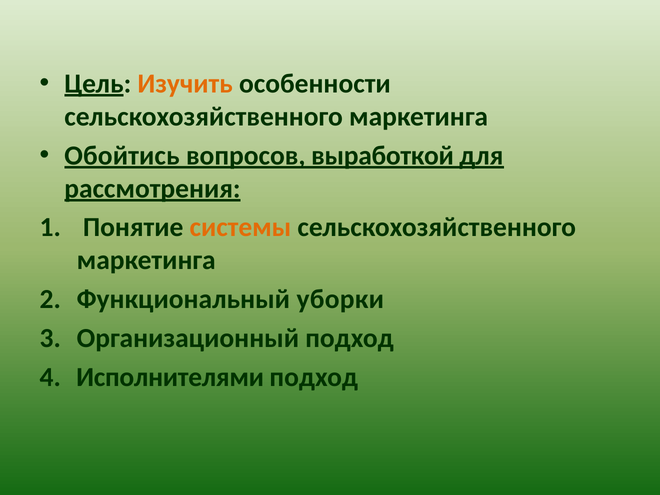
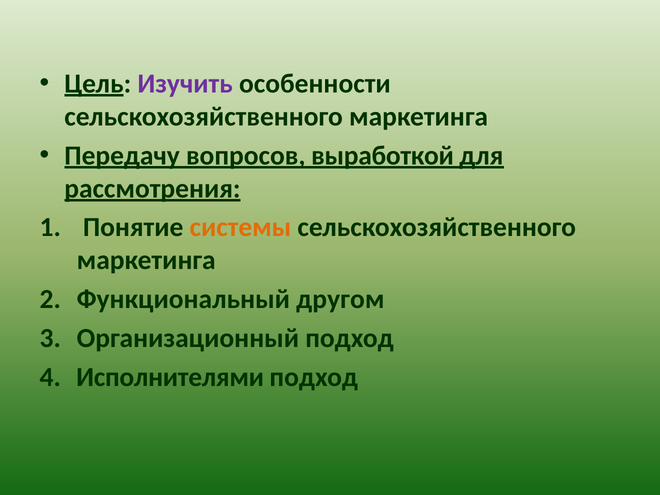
Изучить colour: orange -> purple
Обойтись: Обойтись -> Передачу
уборки: уборки -> другом
